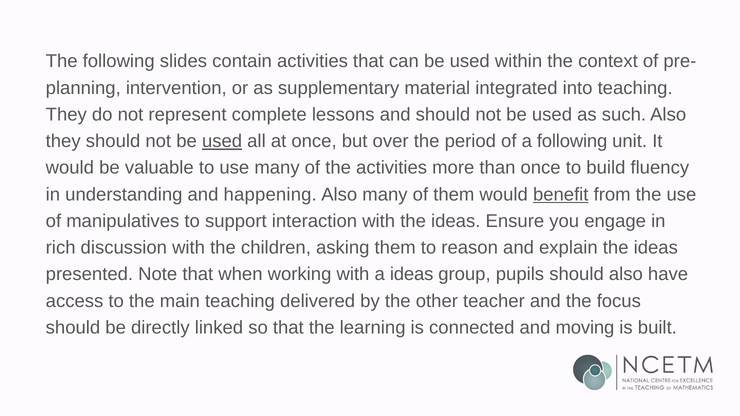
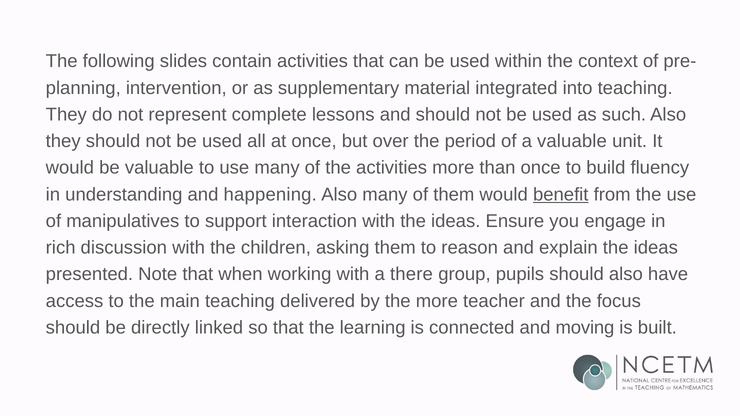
used at (222, 141) underline: present -> none
a following: following -> valuable
a ideas: ideas -> there
the other: other -> more
